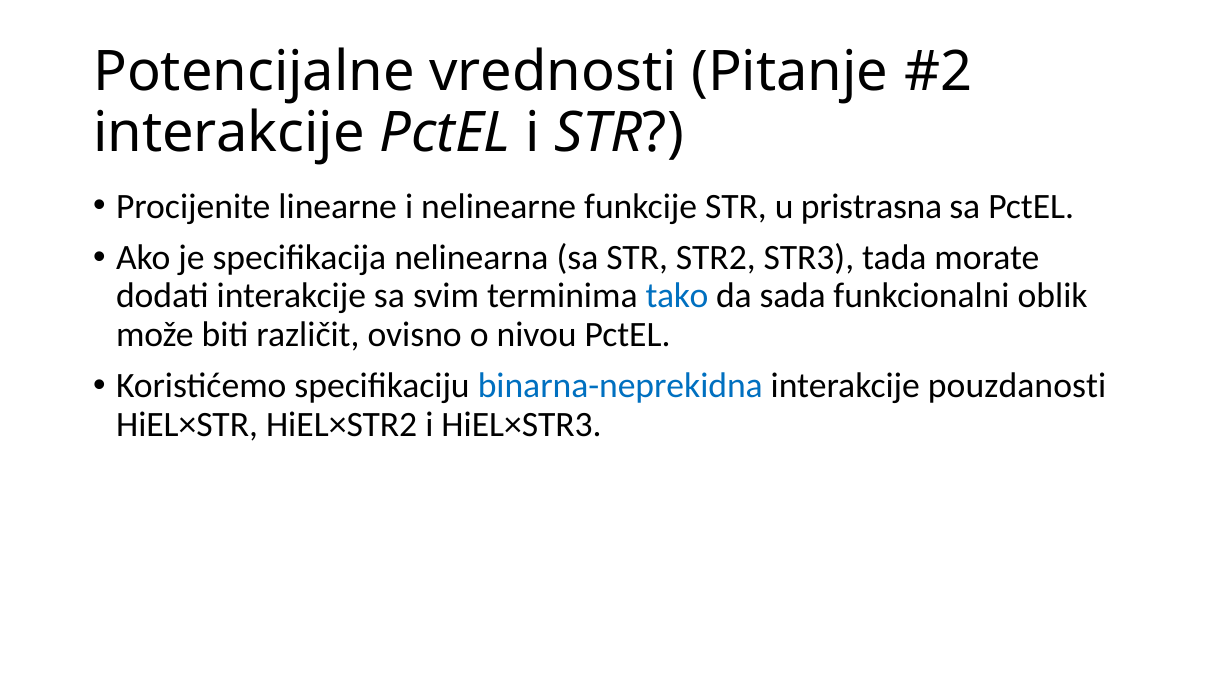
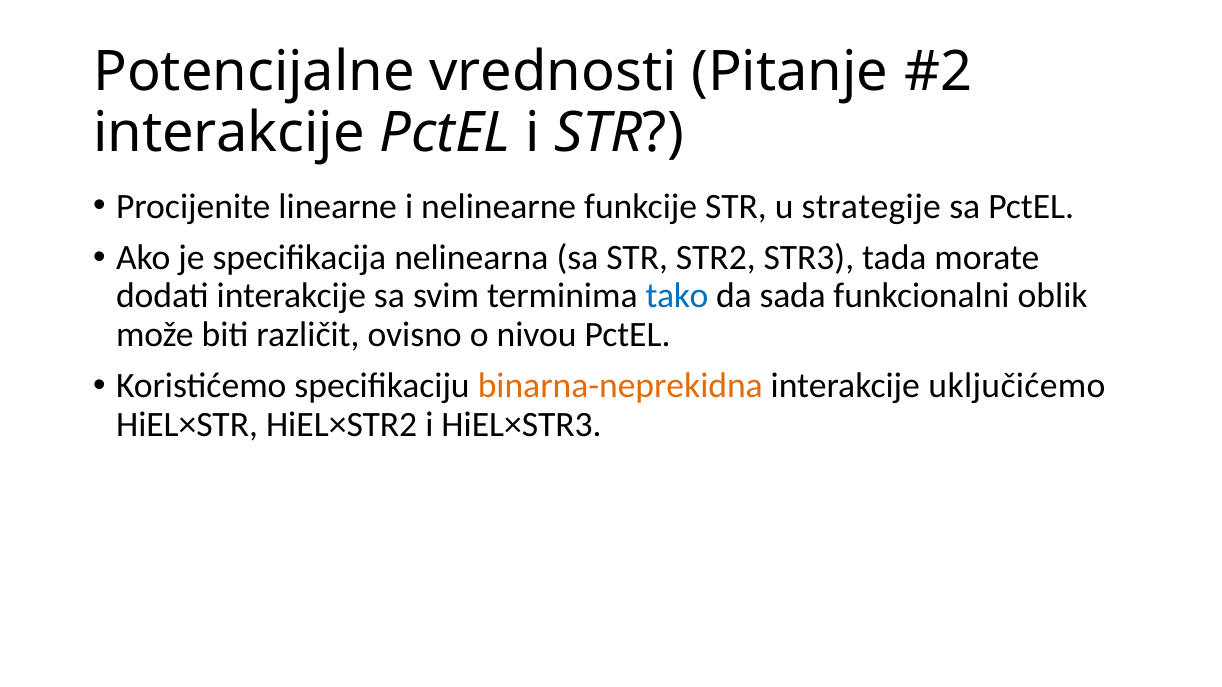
pristrasna: pristrasna -> strategije
binarna-neprekidna colour: blue -> orange
pouzdanosti: pouzdanosti -> uključićemo
